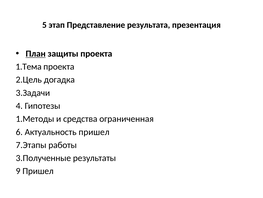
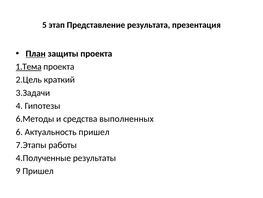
1.Тема underline: none -> present
догадка: догадка -> краткий
1.Методы: 1.Методы -> 6.Методы
ограниченная: ограниченная -> выполненных
3.Полученные: 3.Полученные -> 4.Полученные
